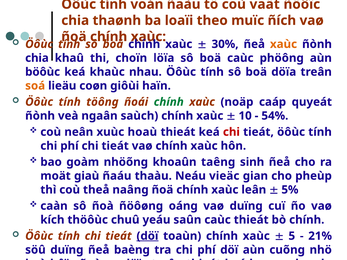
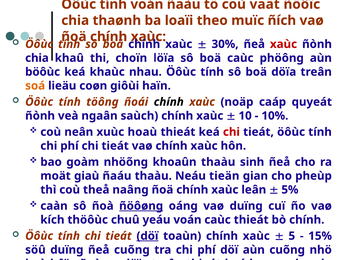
xaùc at (283, 44) colour: orange -> red
chính at (169, 102) colour: green -> black
54%: 54% -> 10%
khoaûn taêng: taêng -> thaàu
vieäc: vieäc -> tieän
ñöôøng underline: none -> present
yeáu saûn: saûn -> voán
21%: 21% -> 15%
ñeå baèng: baèng -> cuõng
